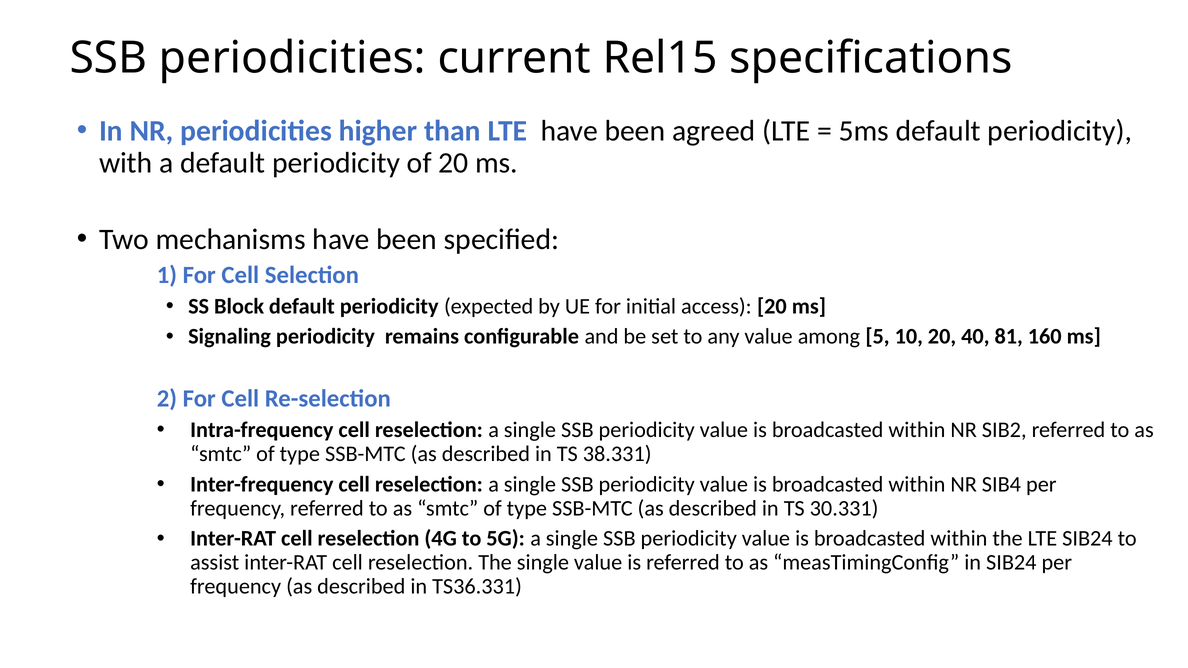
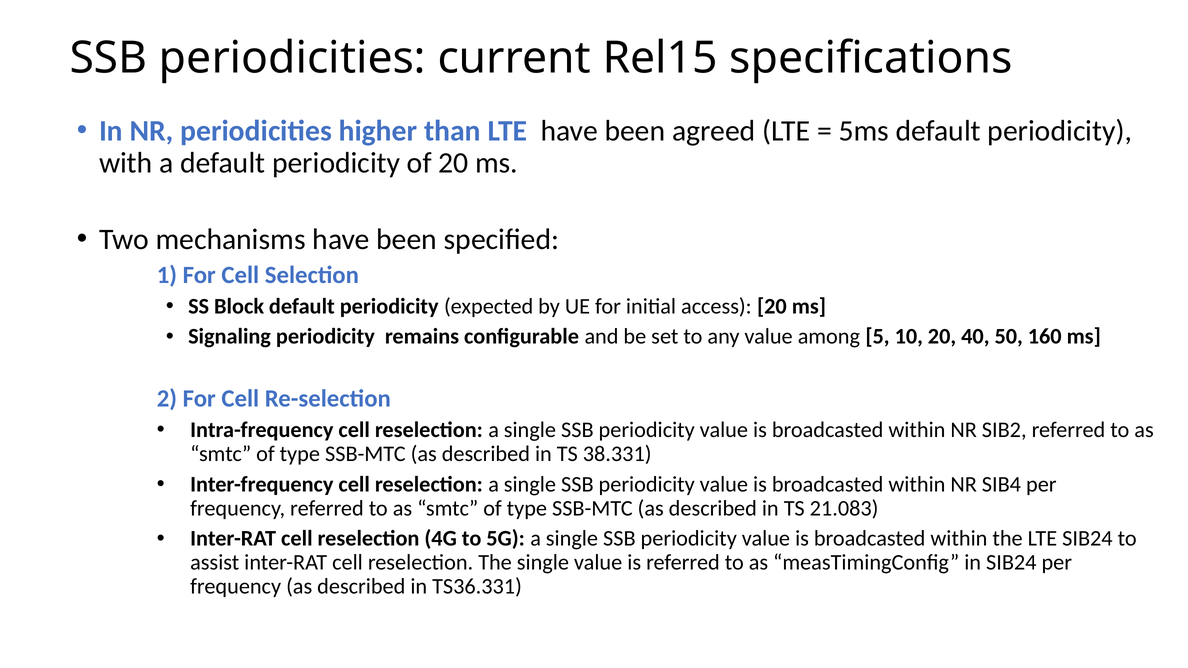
81: 81 -> 50
30.331: 30.331 -> 21.083
